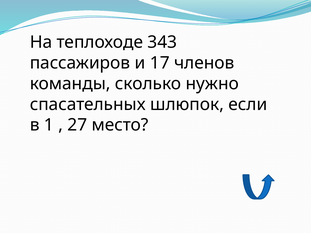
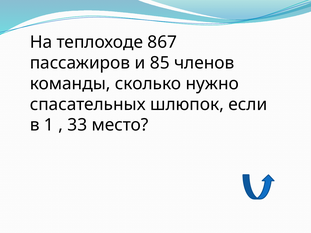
343: 343 -> 867
17: 17 -> 85
27: 27 -> 33
